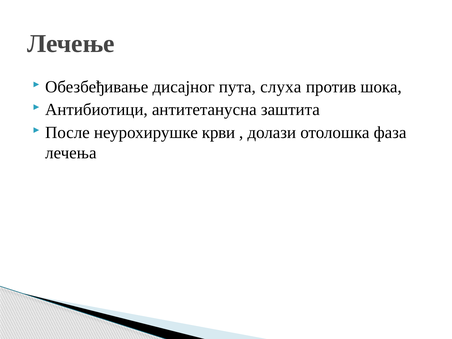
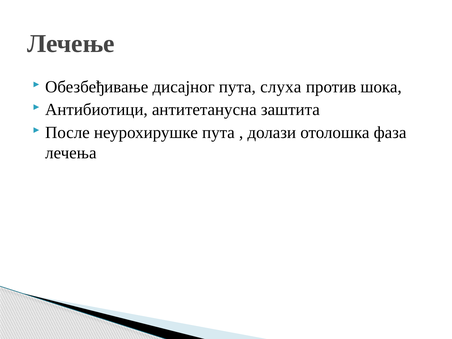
неурохирушке крви: крви -> пута
